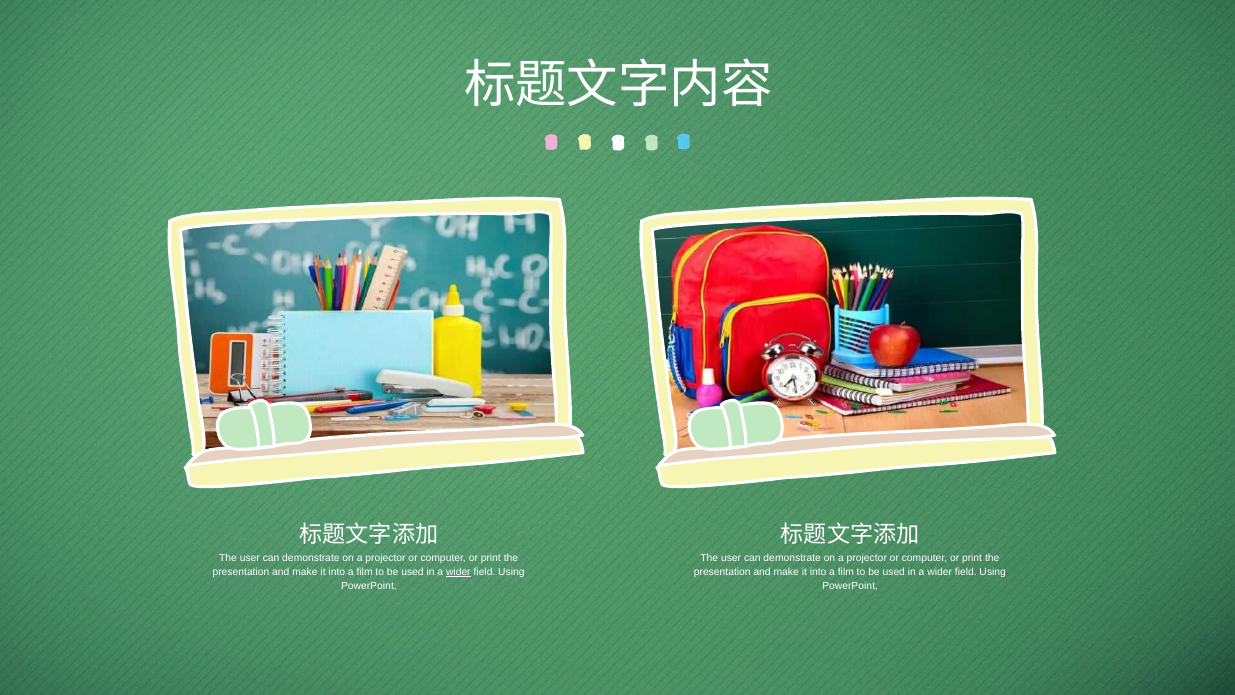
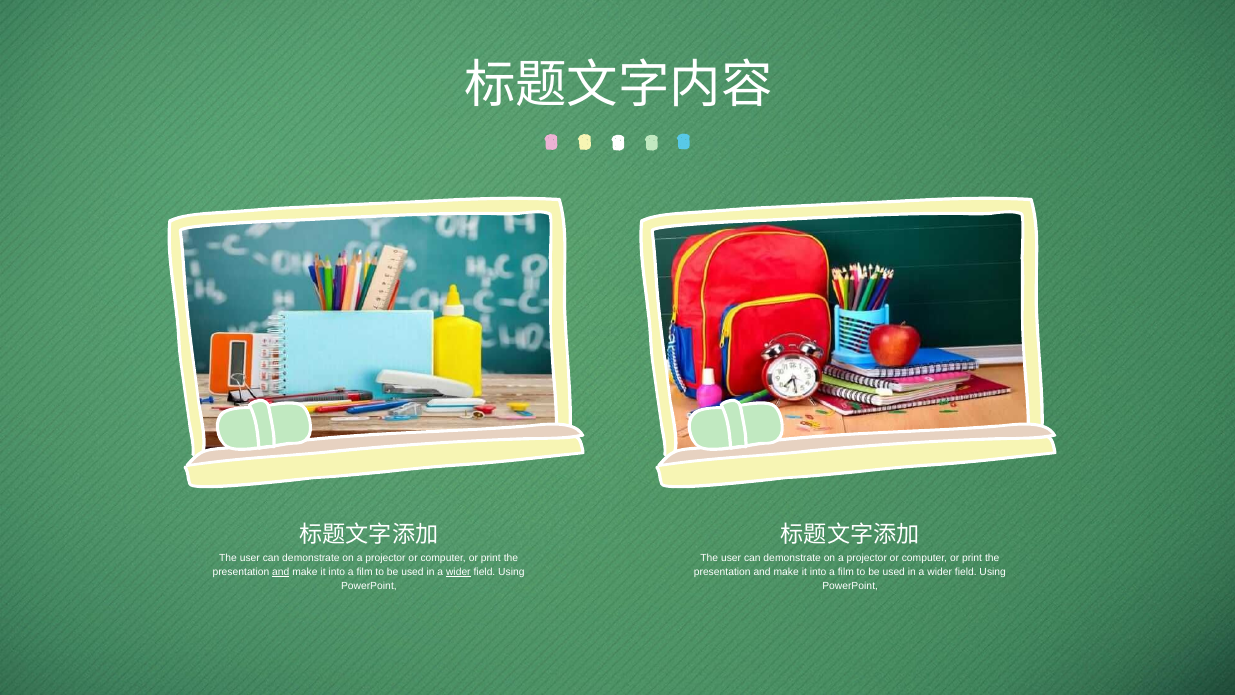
and at (281, 571) underline: none -> present
